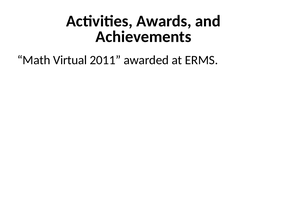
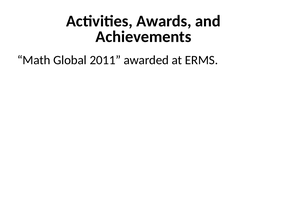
Virtual: Virtual -> Global
